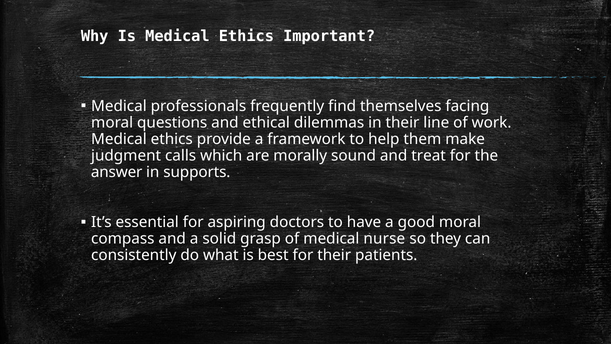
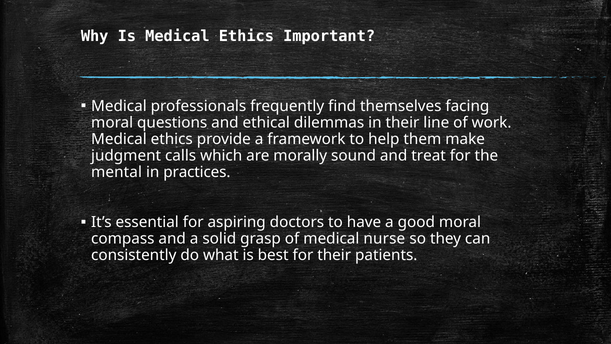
answer: answer -> mental
supports: supports -> practices
